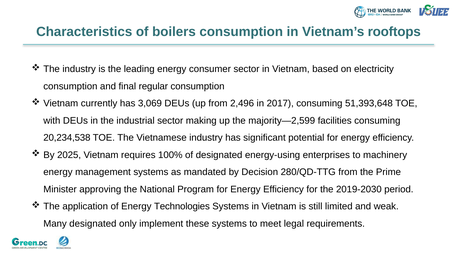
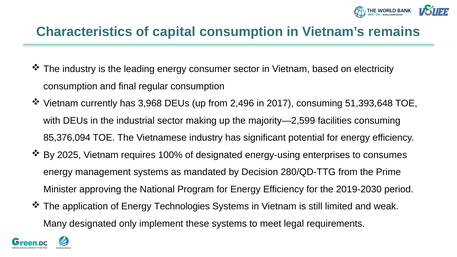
boilers: boilers -> capital
rooftops: rooftops -> remains
3,069: 3,069 -> 3,968
20,234,538: 20,234,538 -> 85,376,094
machinery: machinery -> consumes
